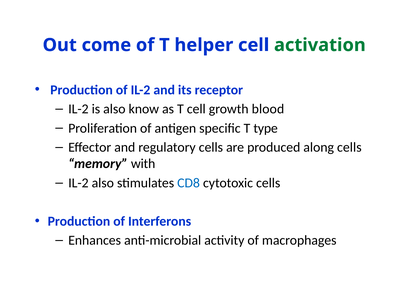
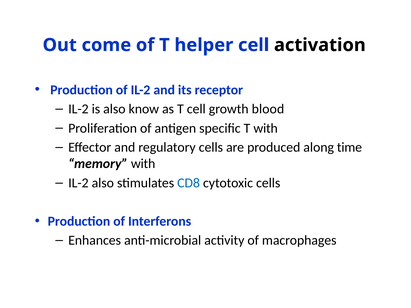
activation colour: green -> black
T type: type -> with
along cells: cells -> time
